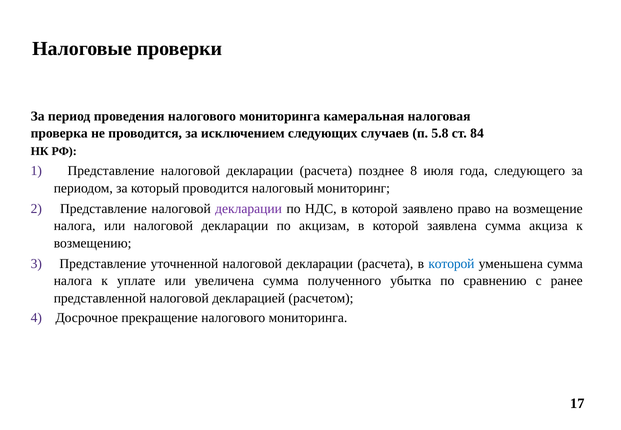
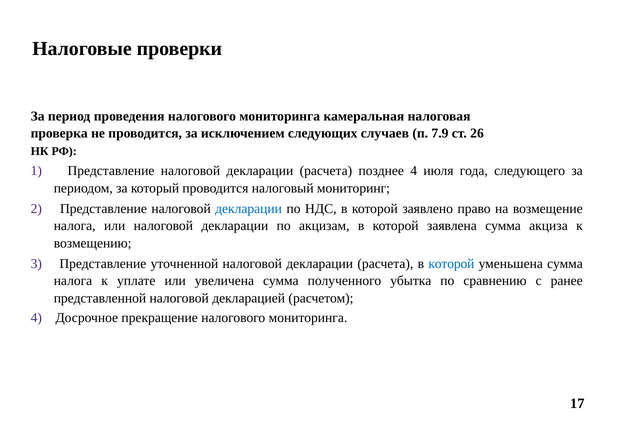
5.8: 5.8 -> 7.9
84: 84 -> 26
позднее 8: 8 -> 4
декларации at (249, 209) colour: purple -> blue
